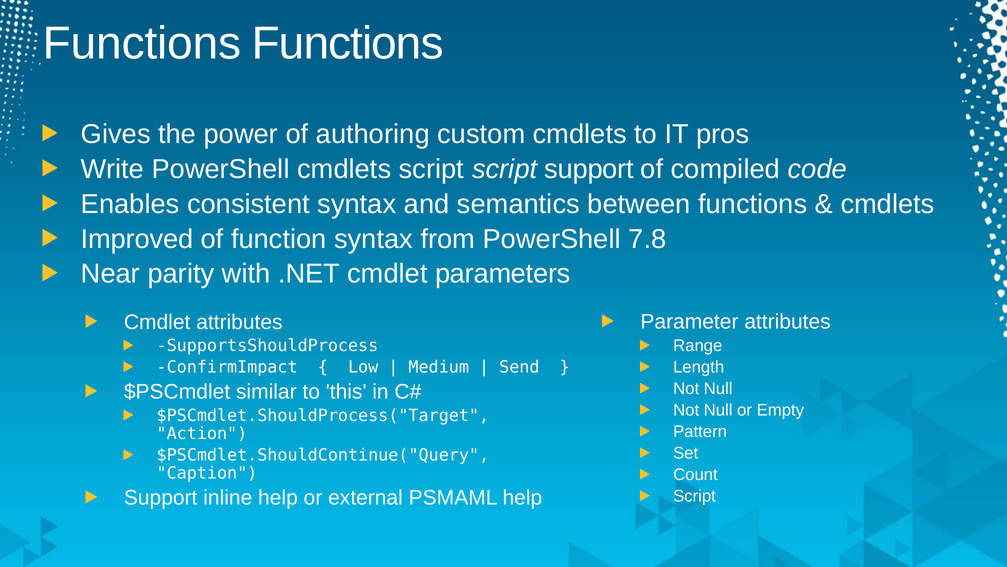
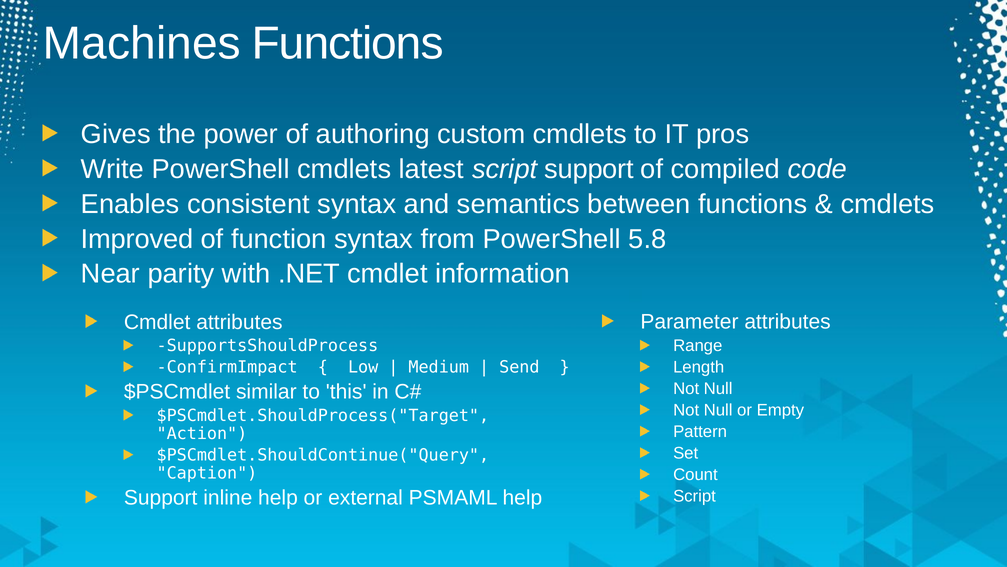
Functions at (142, 44): Functions -> Machines
cmdlets script: script -> latest
7.8: 7.8 -> 5.8
parameters: parameters -> information
